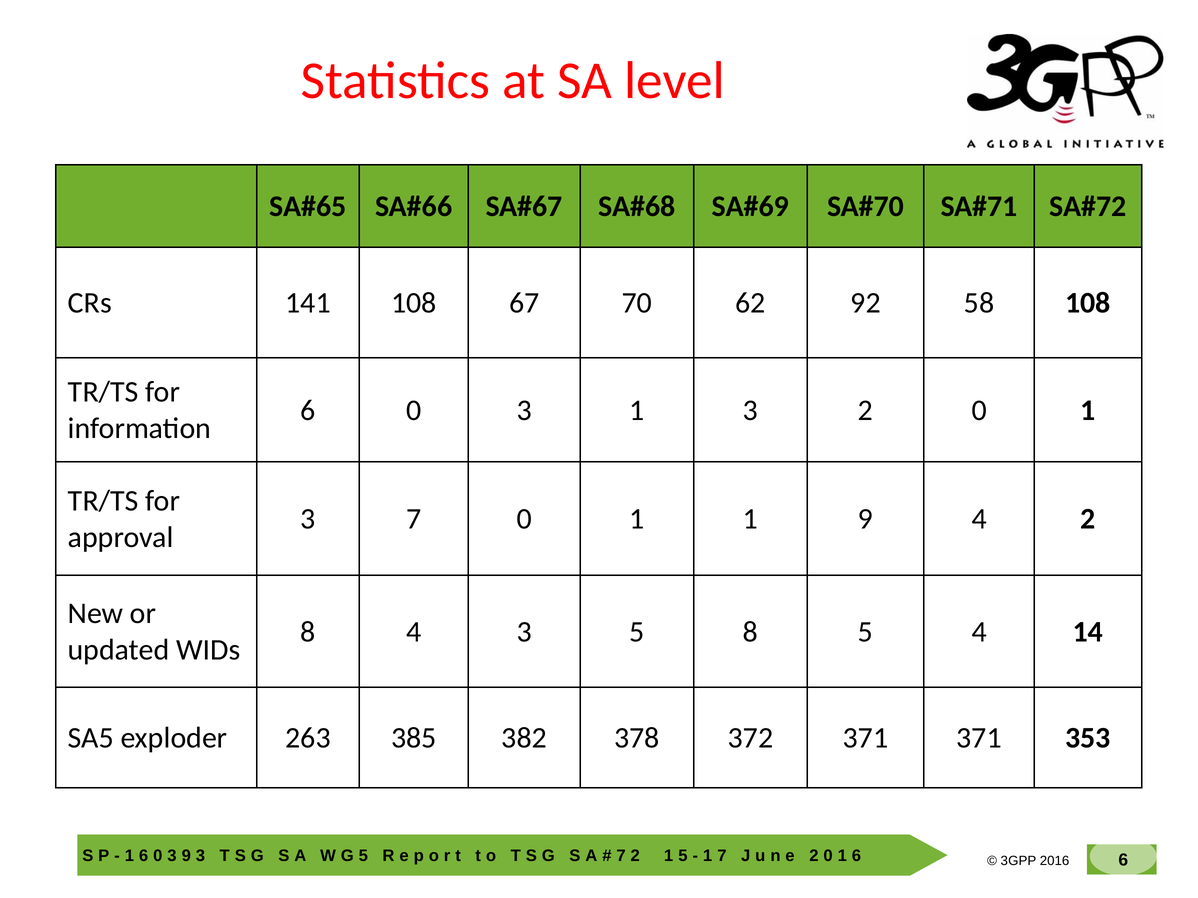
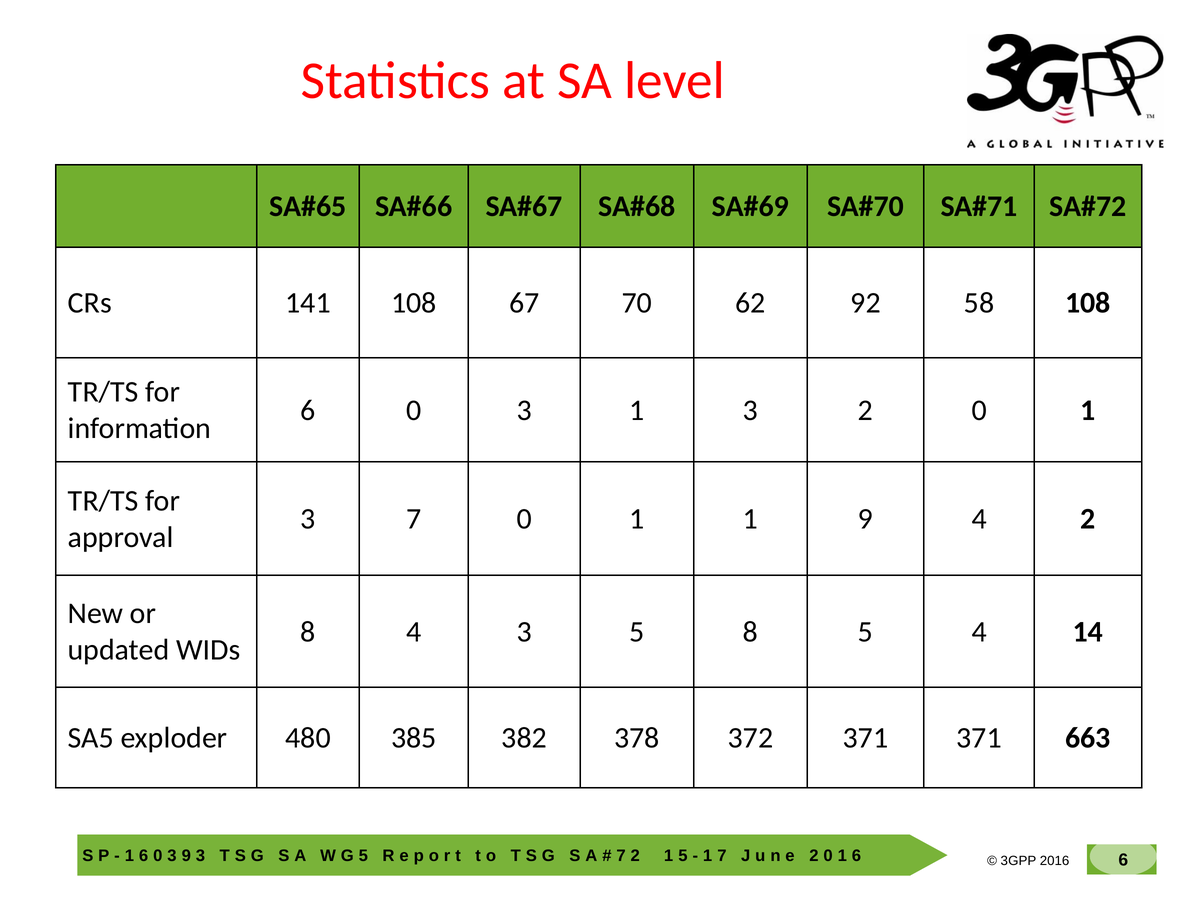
263: 263 -> 480
353: 353 -> 663
